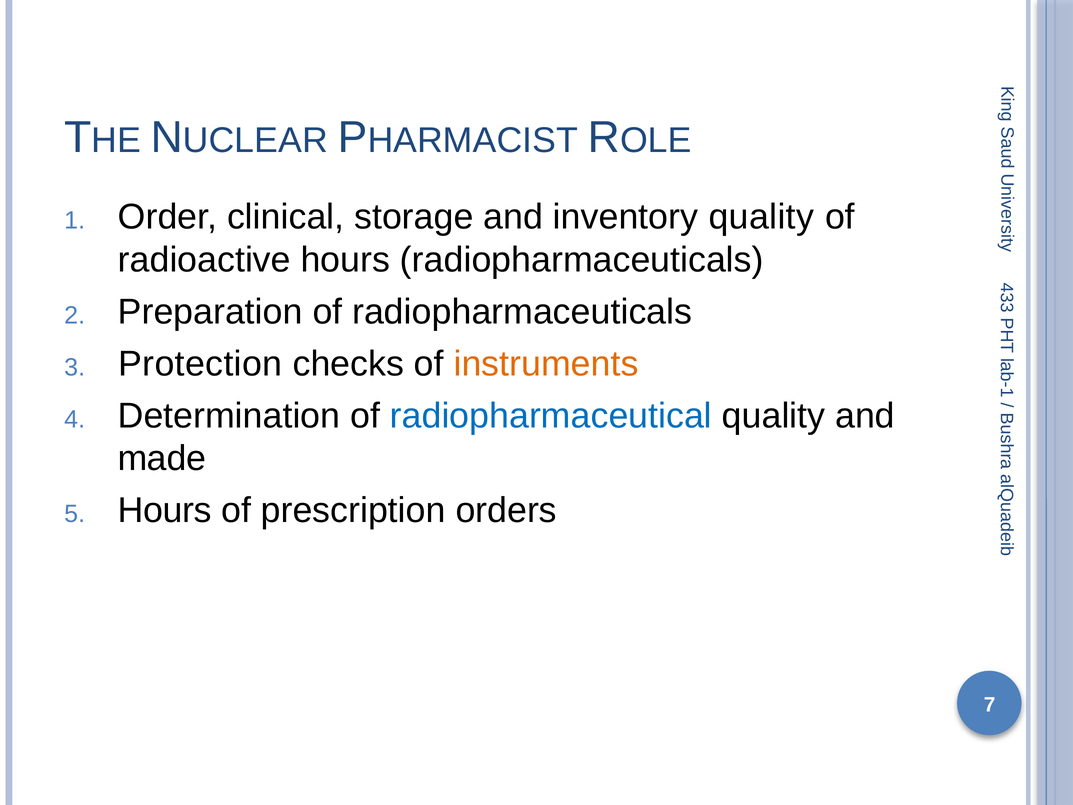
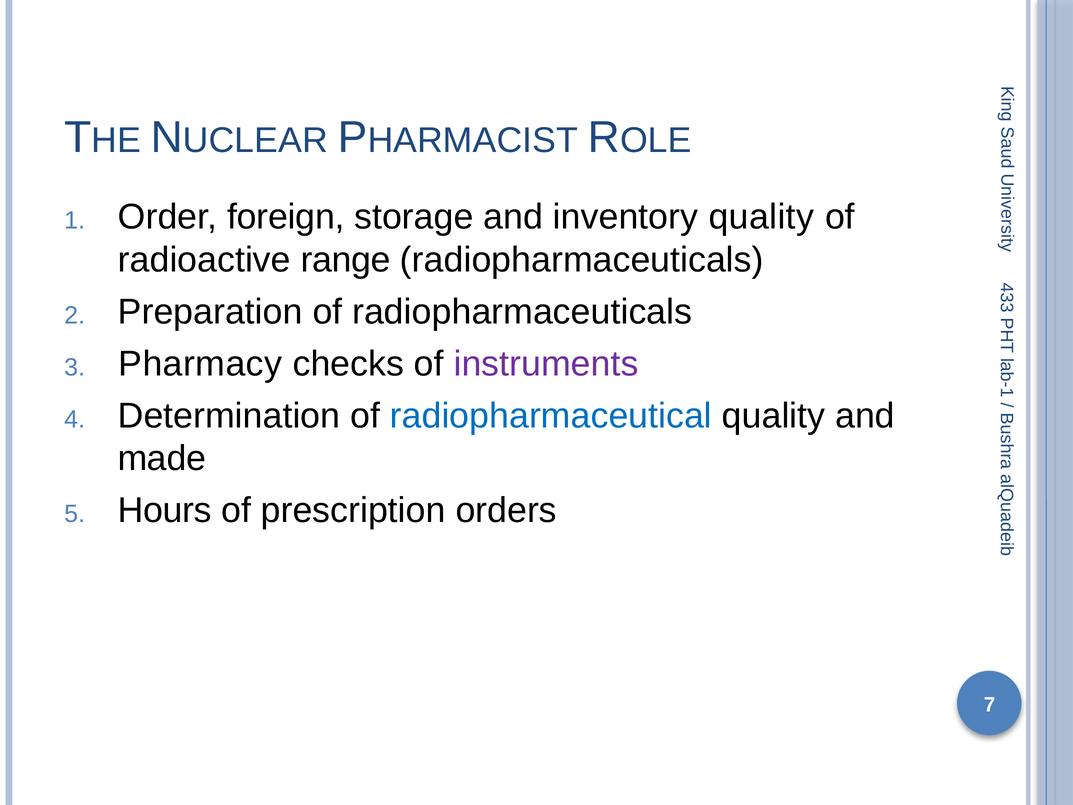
clinical: clinical -> foreign
radioactive hours: hours -> range
Protection: Protection -> Pharmacy
instruments colour: orange -> purple
